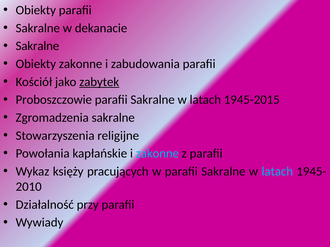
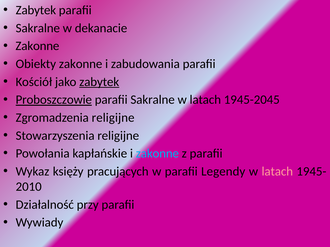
Obiekty at (36, 10): Obiekty -> Zabytek
Sakralne at (37, 46): Sakralne -> Zakonne
Proboszczowie underline: none -> present
1945-2015: 1945-2015 -> 1945-2045
Zgromadzenia sakralne: sakralne -> religijne
w parafii Sakralne: Sakralne -> Legendy
latach at (277, 172) colour: light blue -> pink
